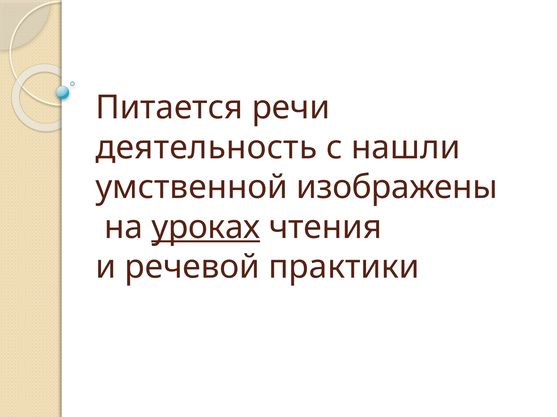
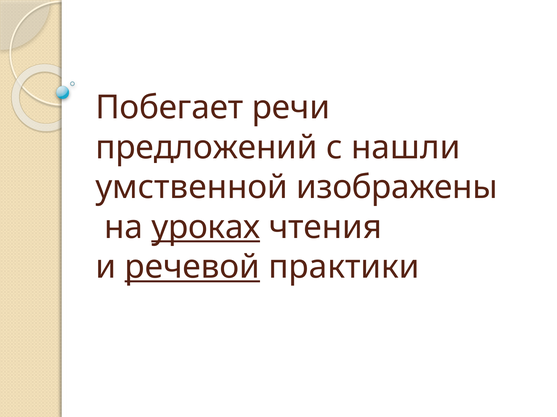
Питается: Питается -> Побегает
деятельность: деятельность -> предложений
речевой underline: none -> present
